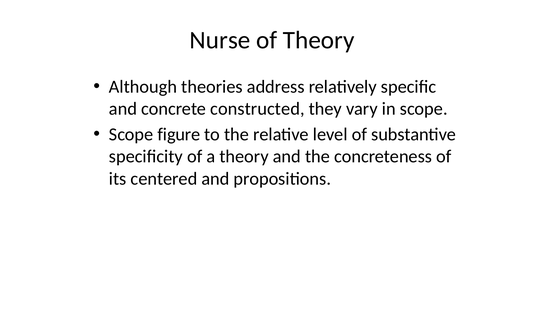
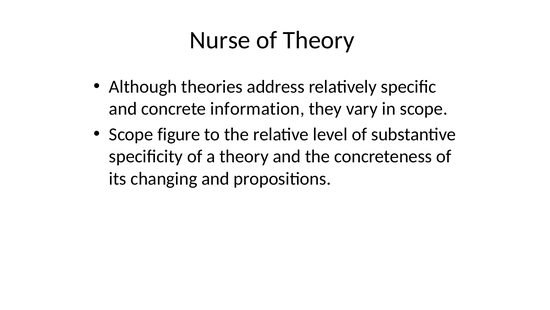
constructed: constructed -> information
centered: centered -> changing
